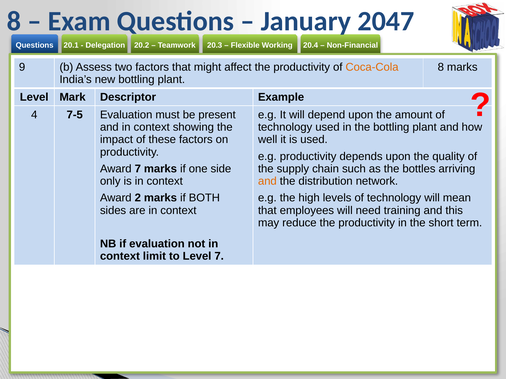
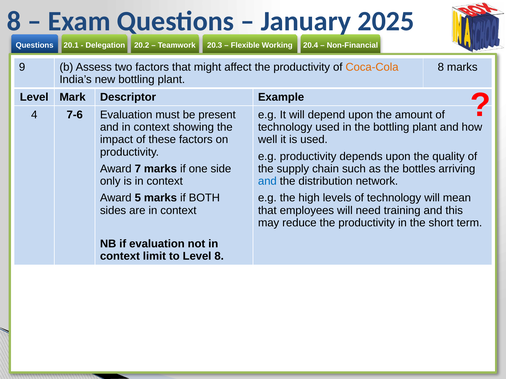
2047: 2047 -> 2025
7-5: 7-5 -> 7-6
and at (267, 182) colour: orange -> blue
2: 2 -> 5
Level 7: 7 -> 8
